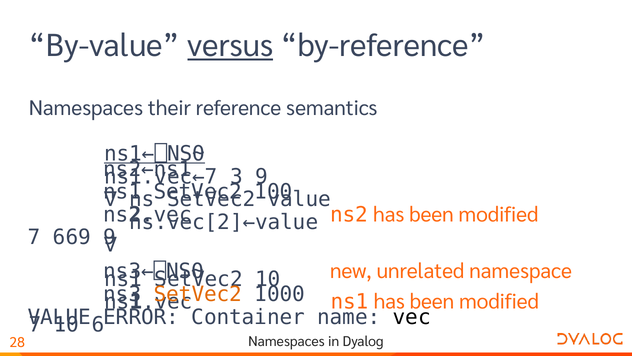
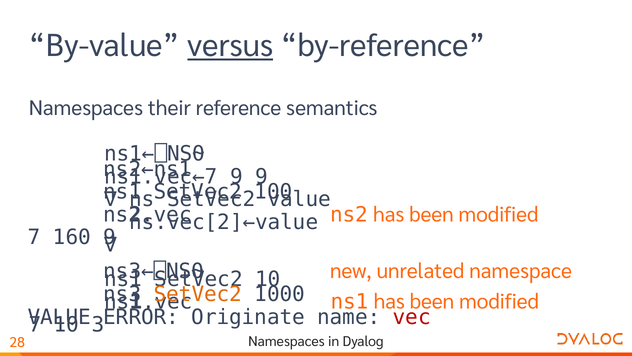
ns1←⎕NS⍬ underline: present -> none
3 at (236, 176): 3 -> 9
669: 669 -> 160
Container: Container -> Originate
vec colour: black -> red
6: 6 -> 3
